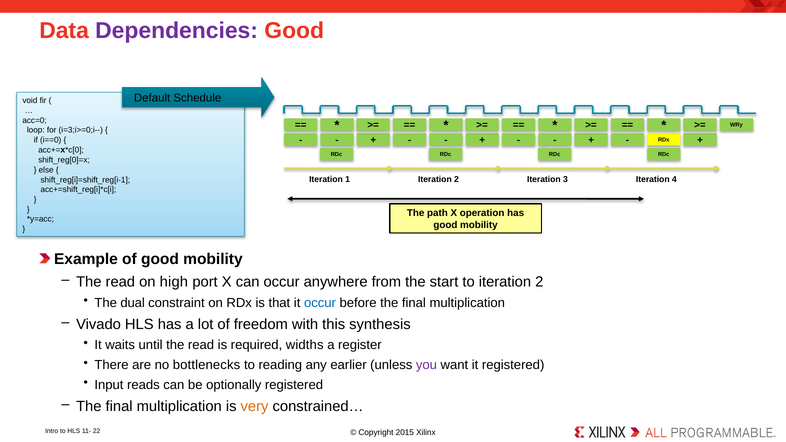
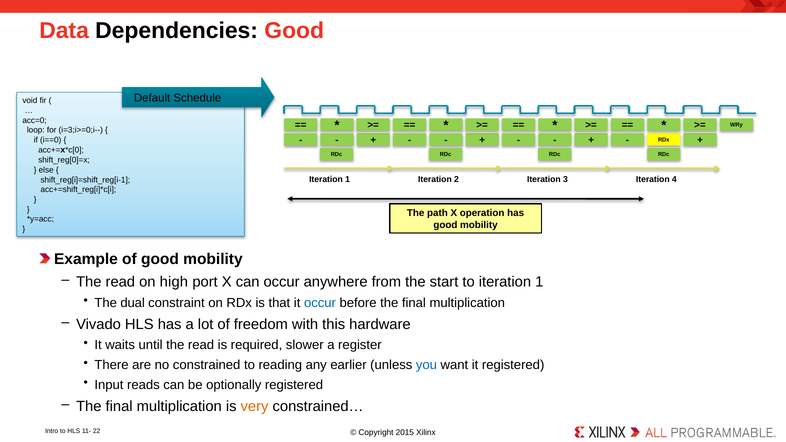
Dependencies colour: purple -> black
to iteration 2: 2 -> 1
synthesis: synthesis -> hardware
widths: widths -> slower
bottlenecks: bottlenecks -> constrained
you colour: purple -> blue
